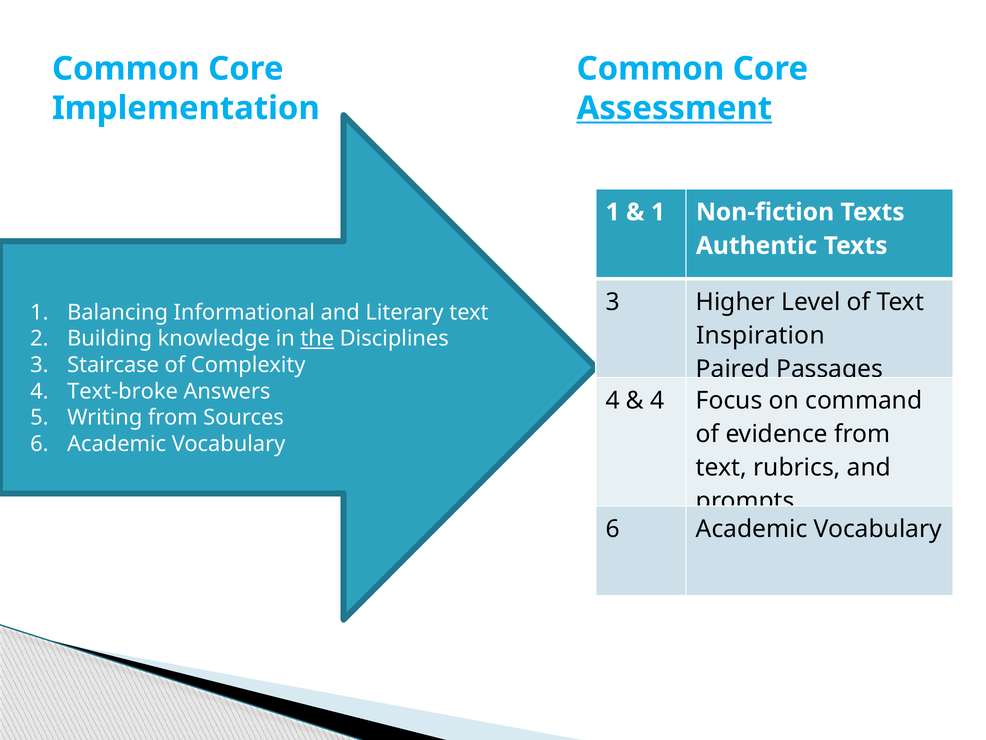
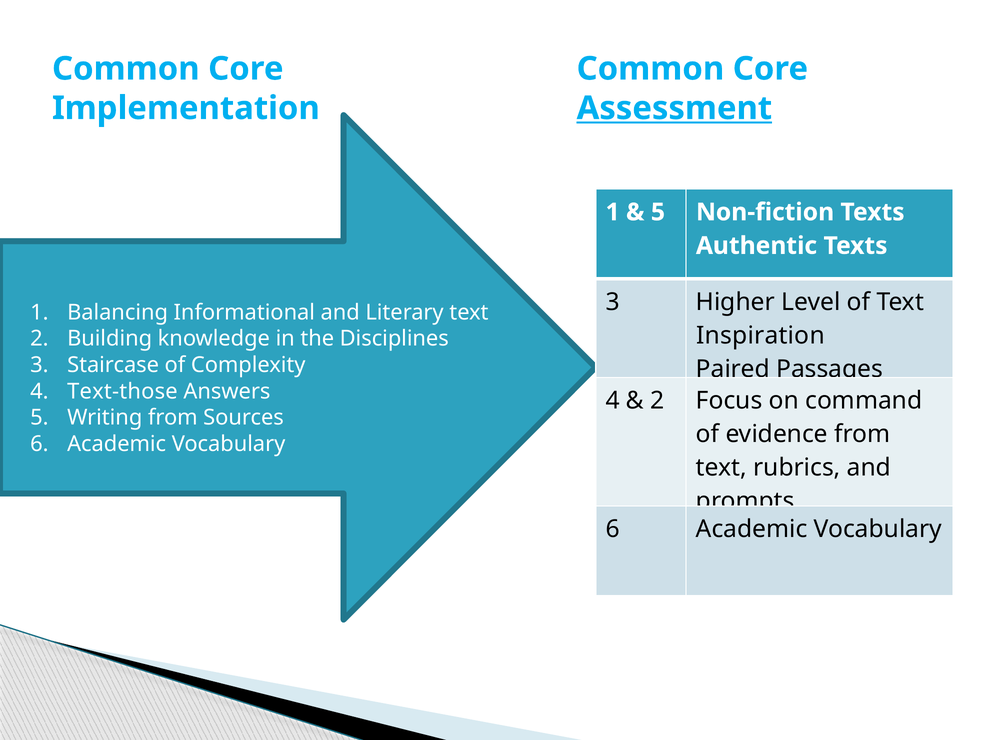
1 at (658, 212): 1 -> 5
the underline: present -> none
Text-broke: Text-broke -> Text-those
4 at (657, 400): 4 -> 2
